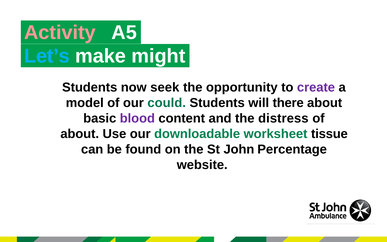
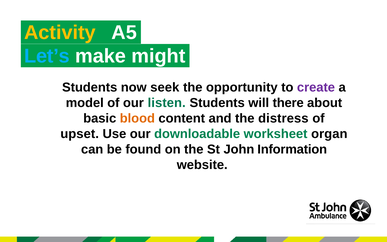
Activity colour: pink -> yellow
could: could -> listen
blood colour: purple -> orange
about at (80, 134): about -> upset
tissue: tissue -> organ
Percentage: Percentage -> Information
